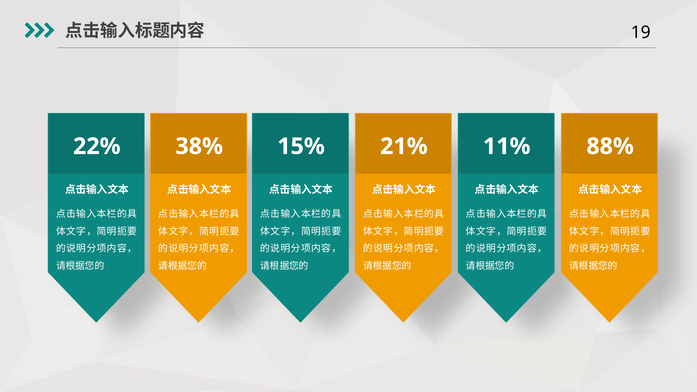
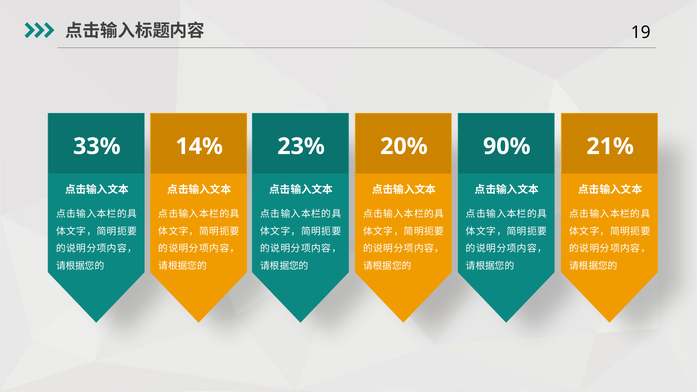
22%: 22% -> 33%
38%: 38% -> 14%
15%: 15% -> 23%
21%: 21% -> 20%
11%: 11% -> 90%
88%: 88% -> 21%
